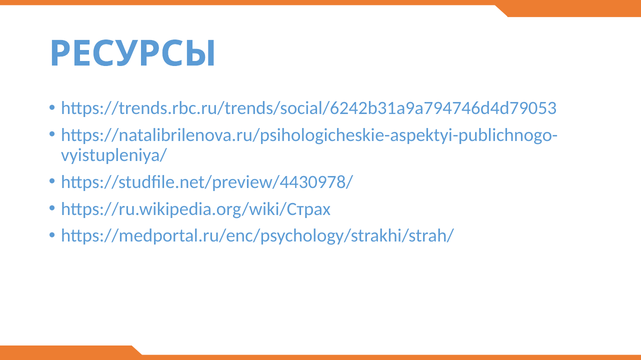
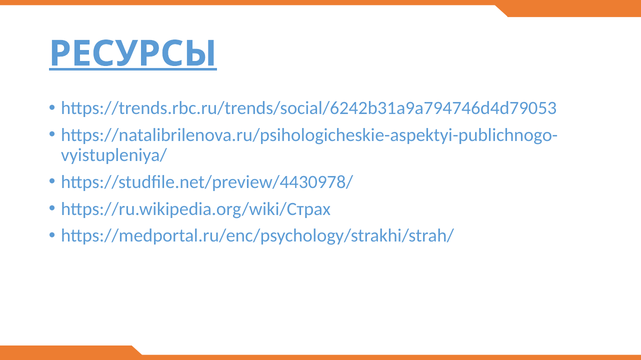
РЕСУРСЫ underline: none -> present
